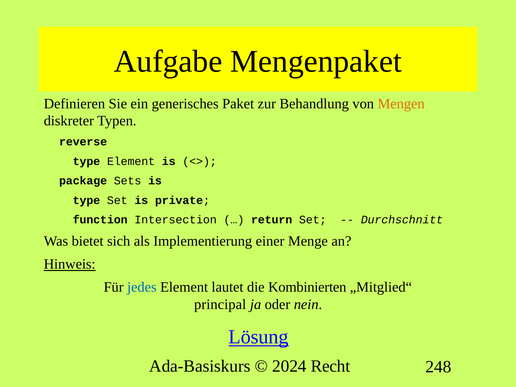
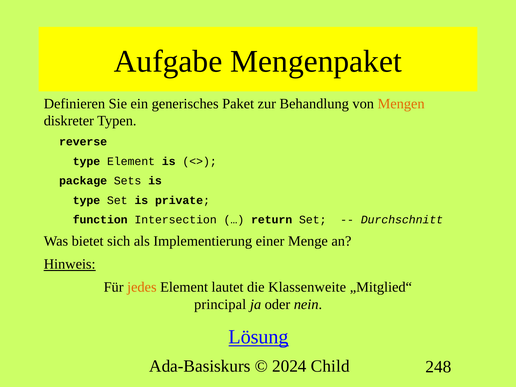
jedes colour: blue -> orange
Kombinierten: Kombinierten -> Klassenweite
Recht: Recht -> Child
